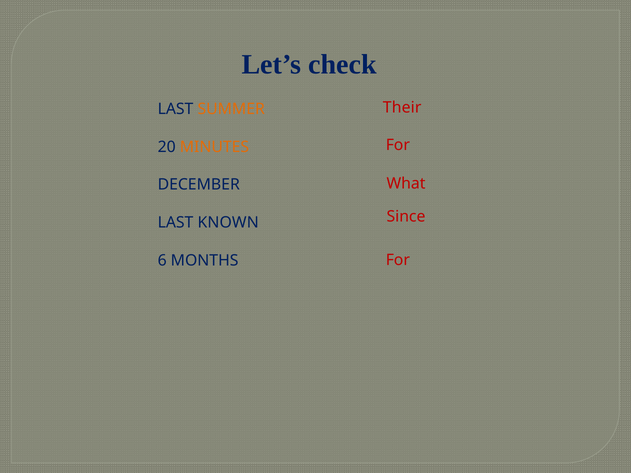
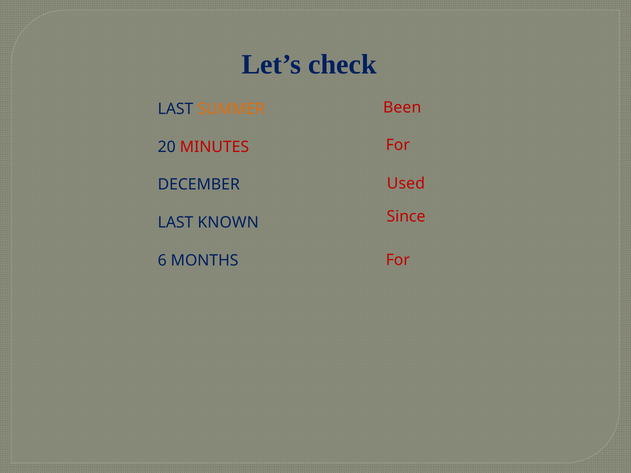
Their: Their -> Been
MINUTES colour: orange -> red
What: What -> Used
